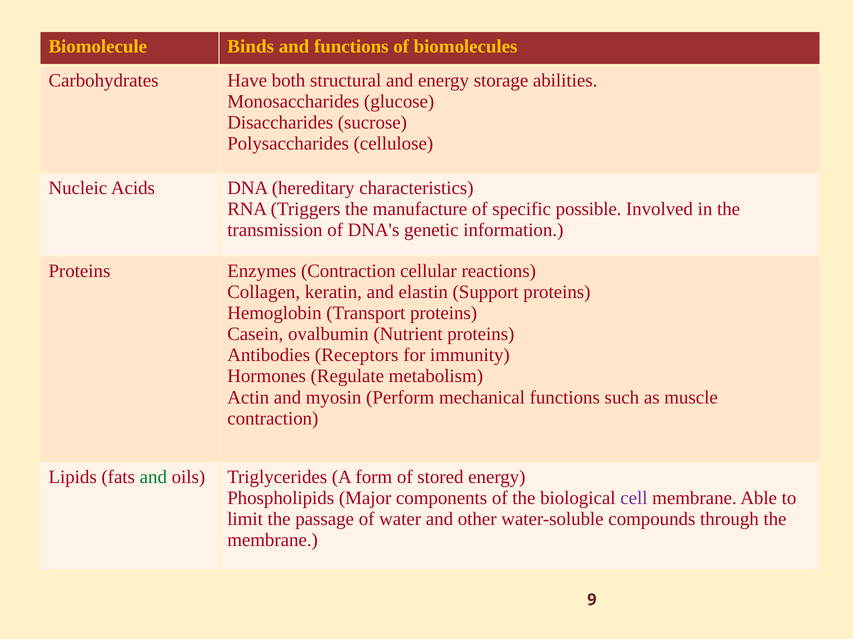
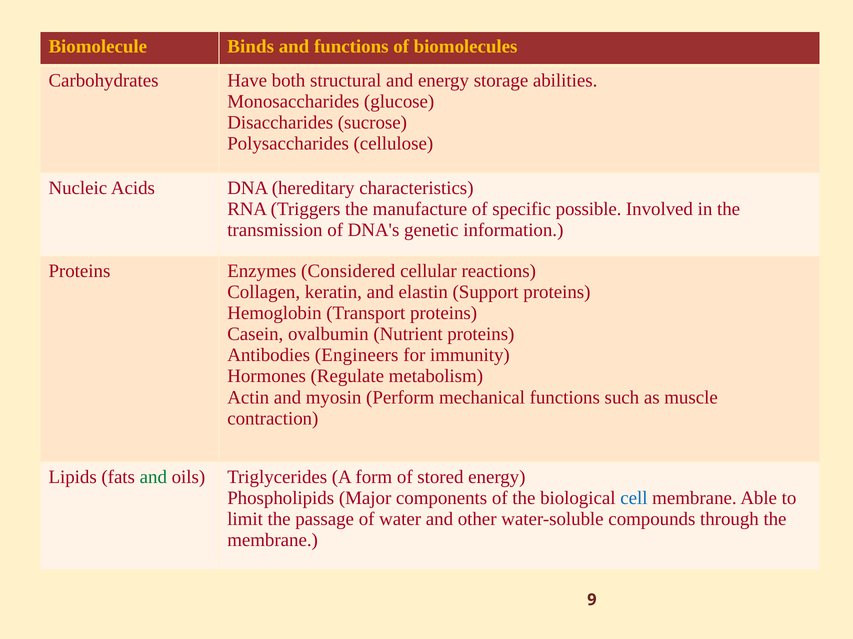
Enzymes Contraction: Contraction -> Considered
Receptors: Receptors -> Engineers
cell colour: purple -> blue
